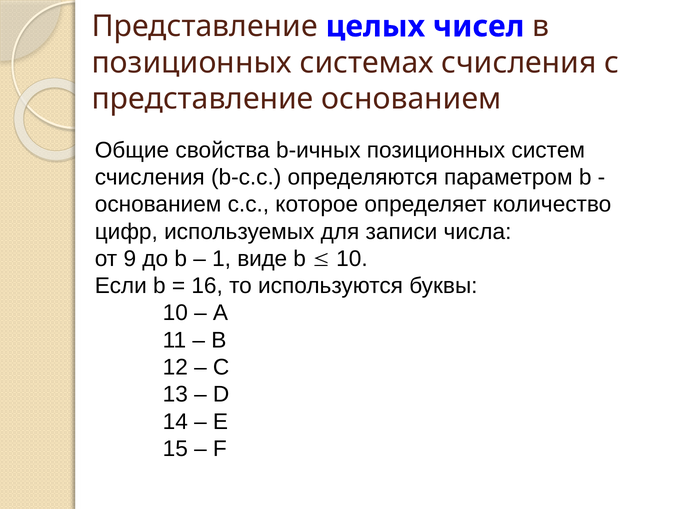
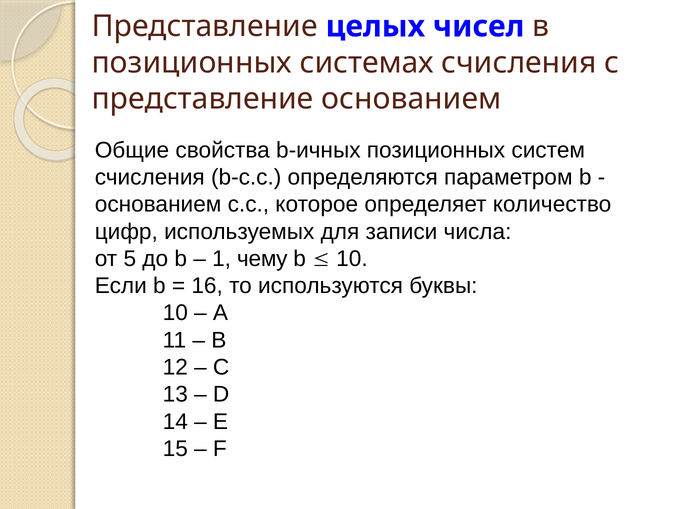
9: 9 -> 5
виде: виде -> чему
